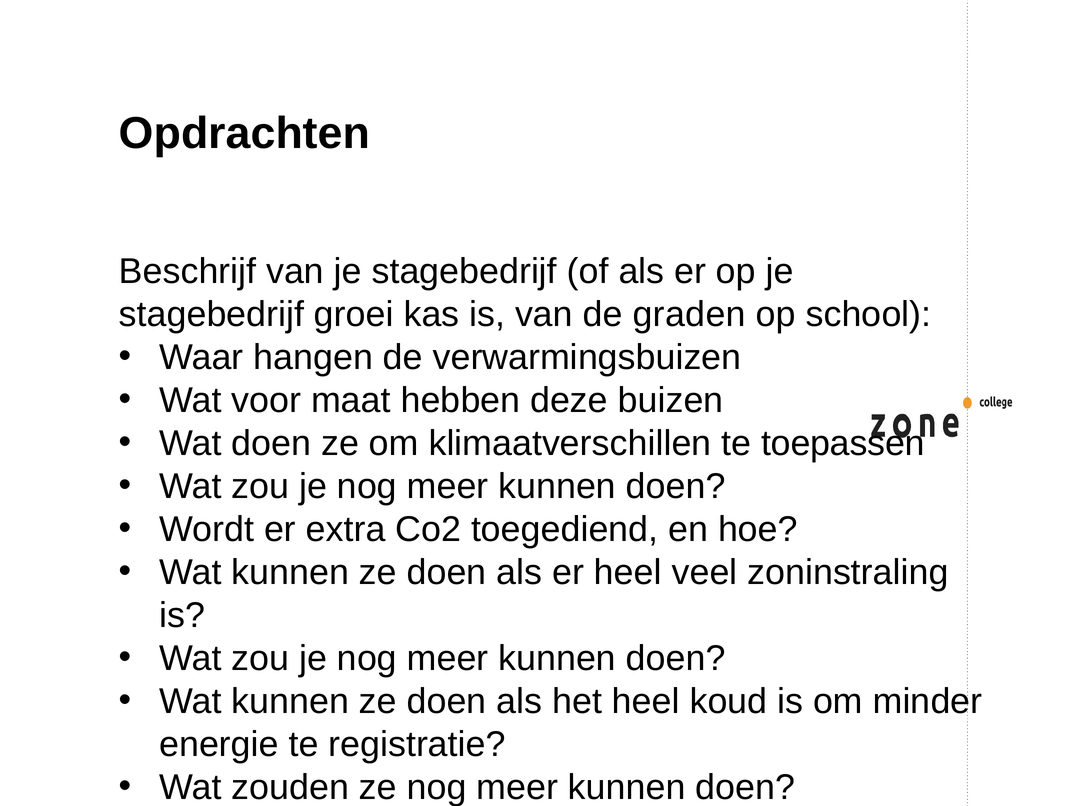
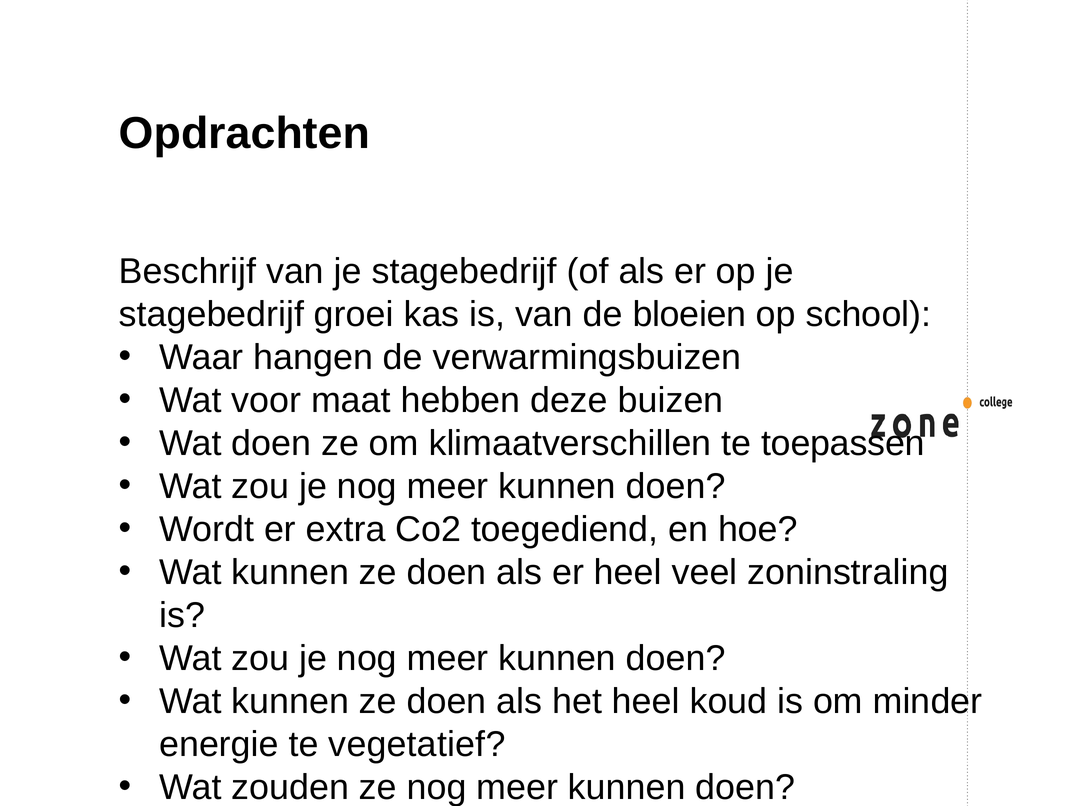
graden: graden -> bloeien
registratie: registratie -> vegetatief
